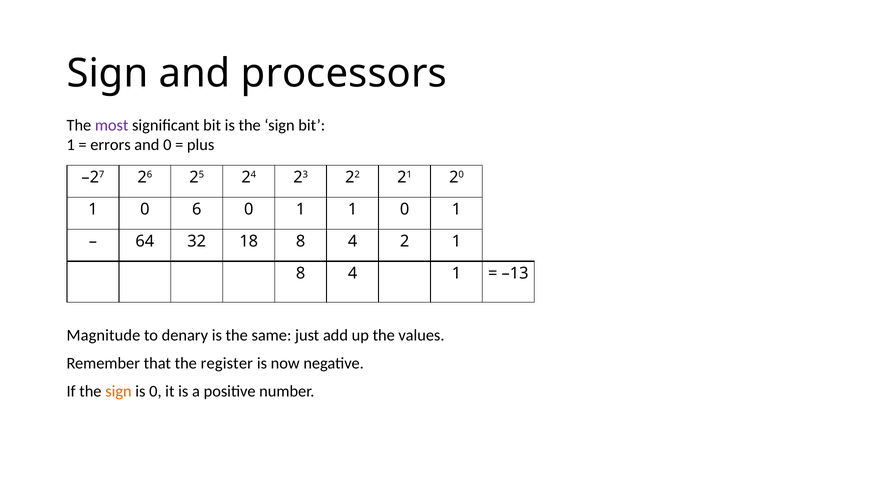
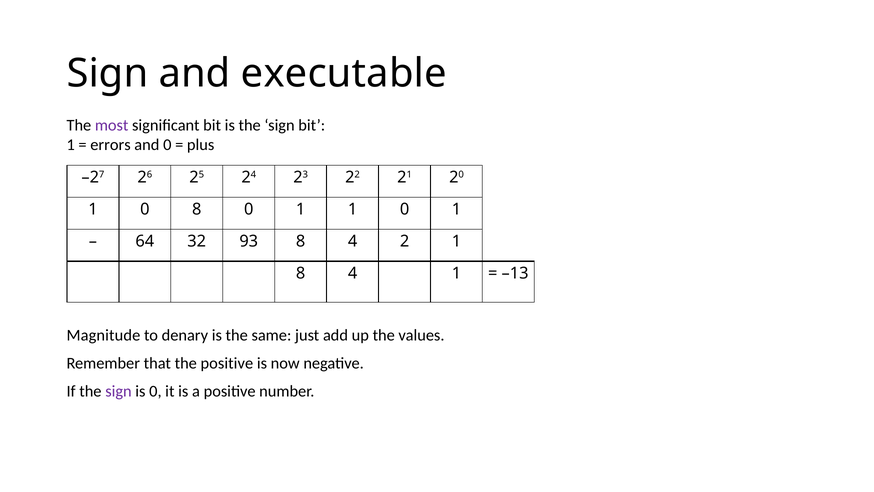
processors: processors -> executable
0 6: 6 -> 8
18: 18 -> 93
the register: register -> positive
sign at (118, 391) colour: orange -> purple
